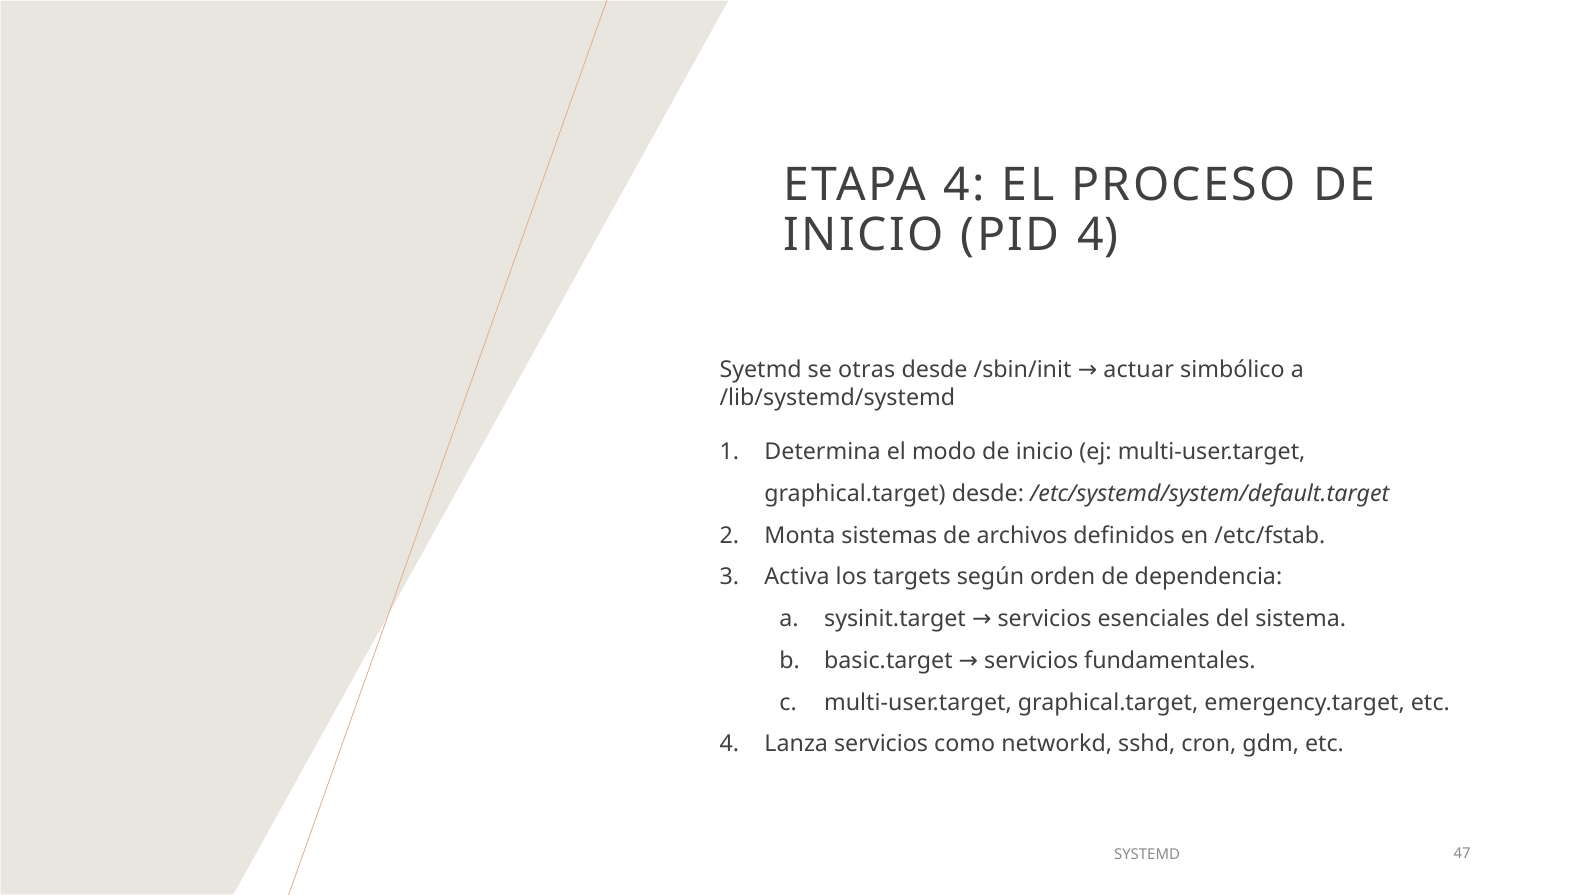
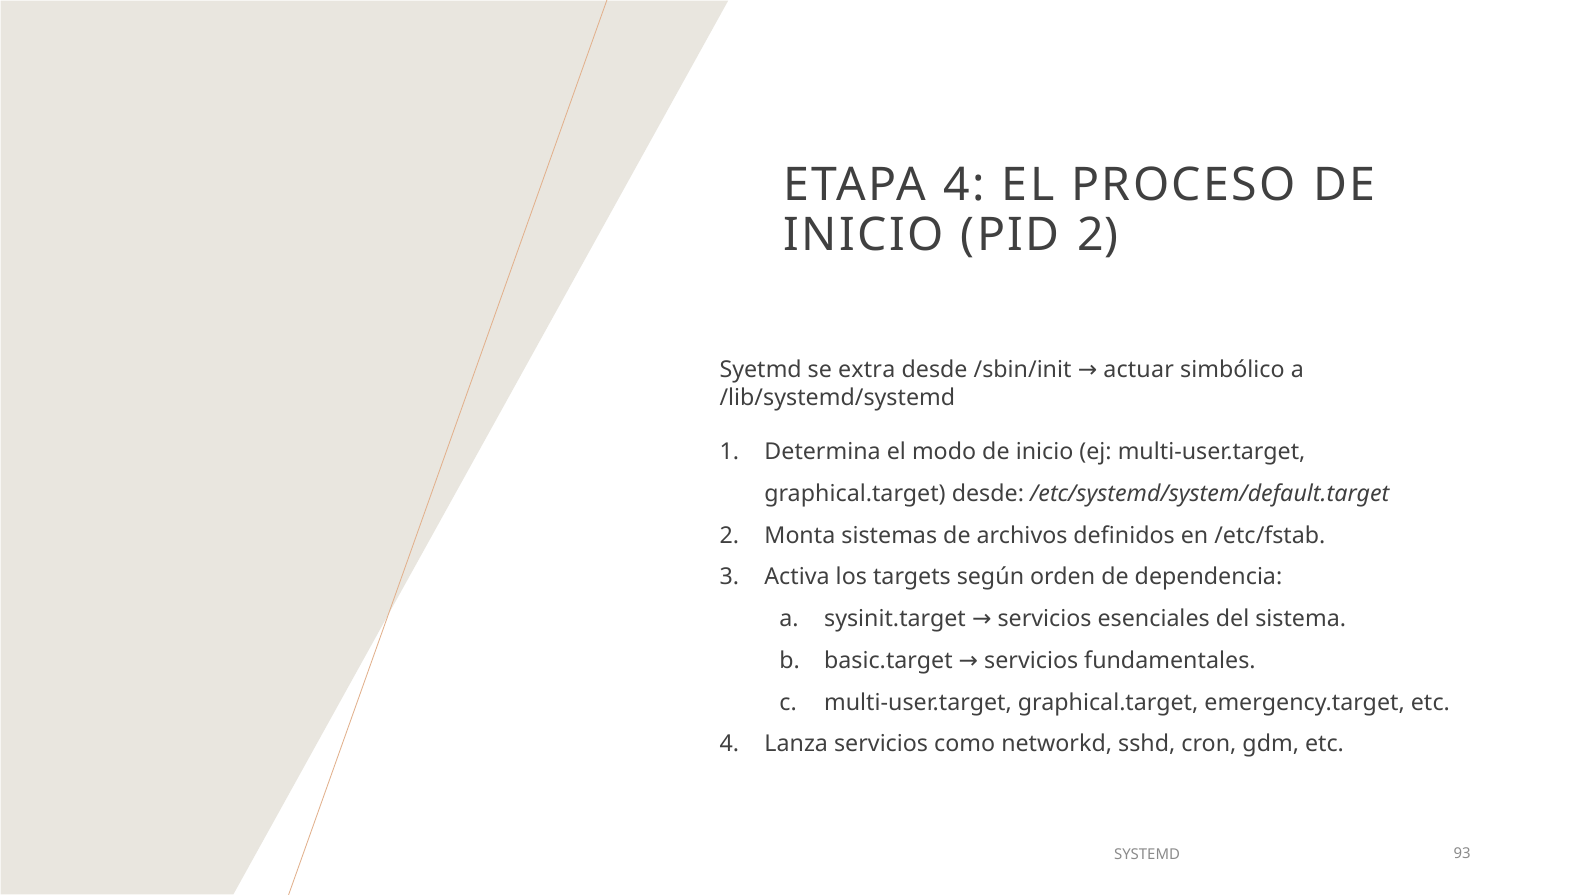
PID 4: 4 -> 2
otras: otras -> extra
47: 47 -> 93
